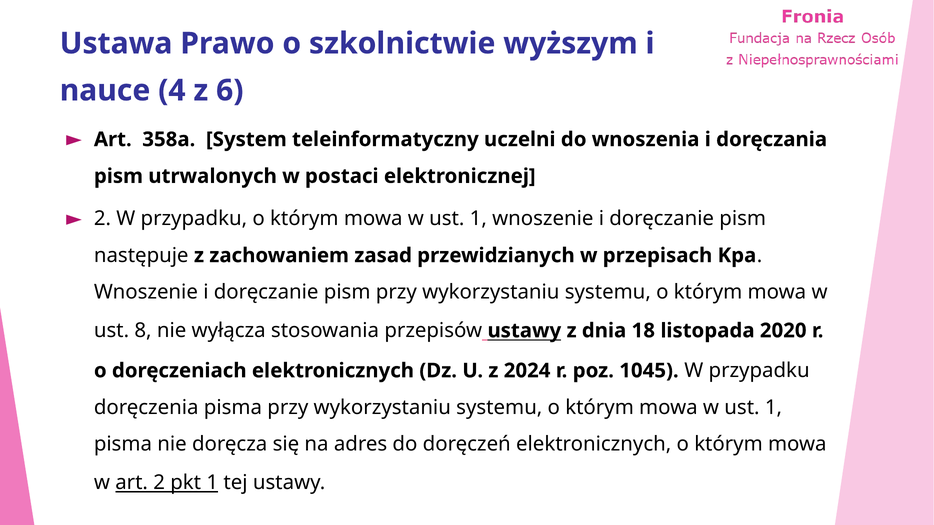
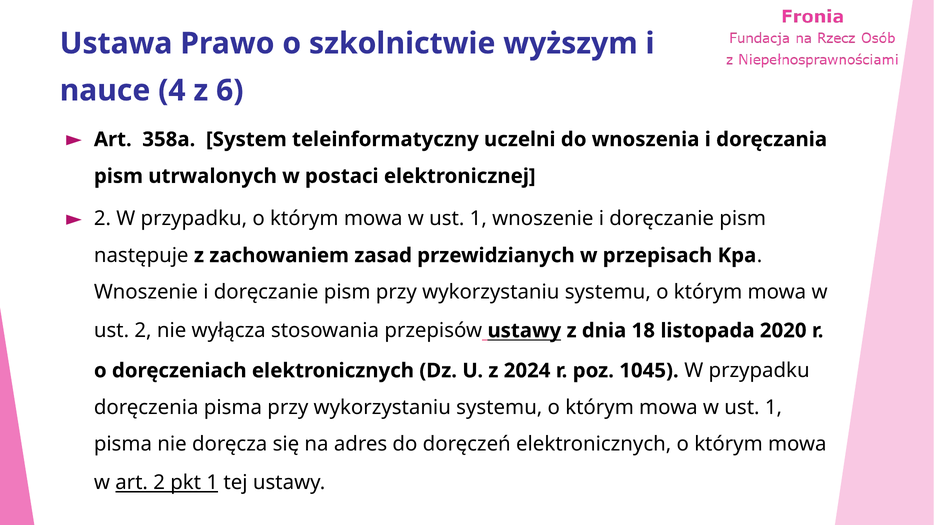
ust 8: 8 -> 2
